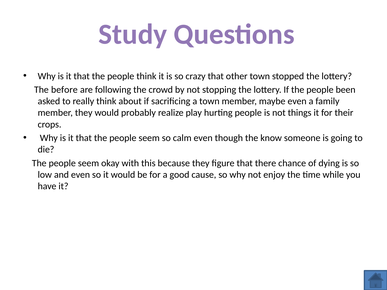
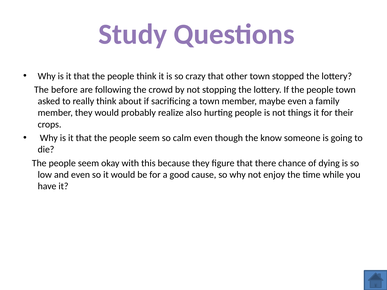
people been: been -> town
play: play -> also
